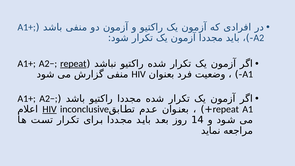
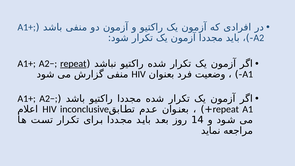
HIV at (50, 109) underline: present -> none
